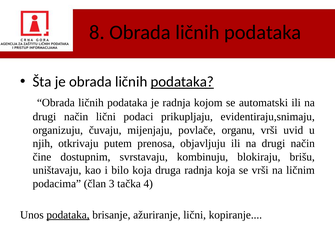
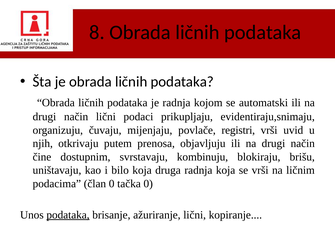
podataka at (182, 82) underline: present -> none
organu: organu -> registri
član 3: 3 -> 0
tačka 4: 4 -> 0
